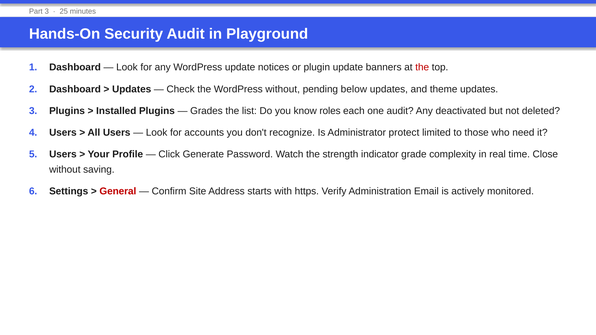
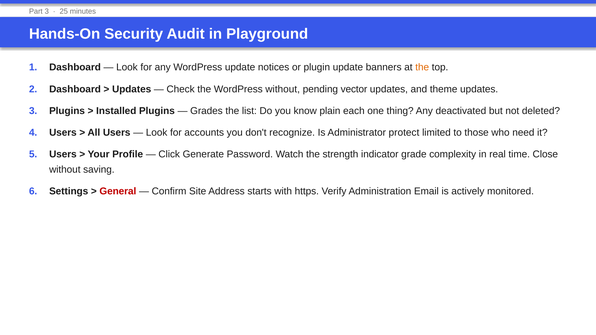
the at (422, 67) colour: red -> orange
below: below -> vector
roles: roles -> plain
one audit: audit -> thing
